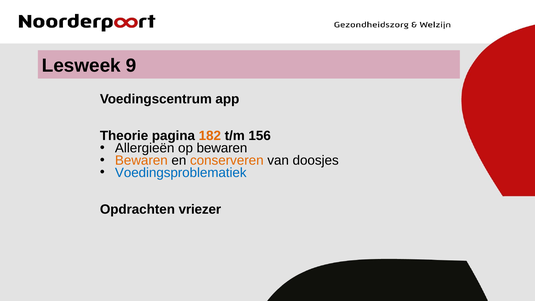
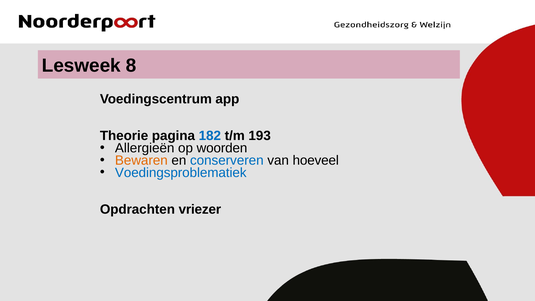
9: 9 -> 8
182 colour: orange -> blue
156: 156 -> 193
op bewaren: bewaren -> woorden
conserveren colour: orange -> blue
doosjes: doosjes -> hoeveel
